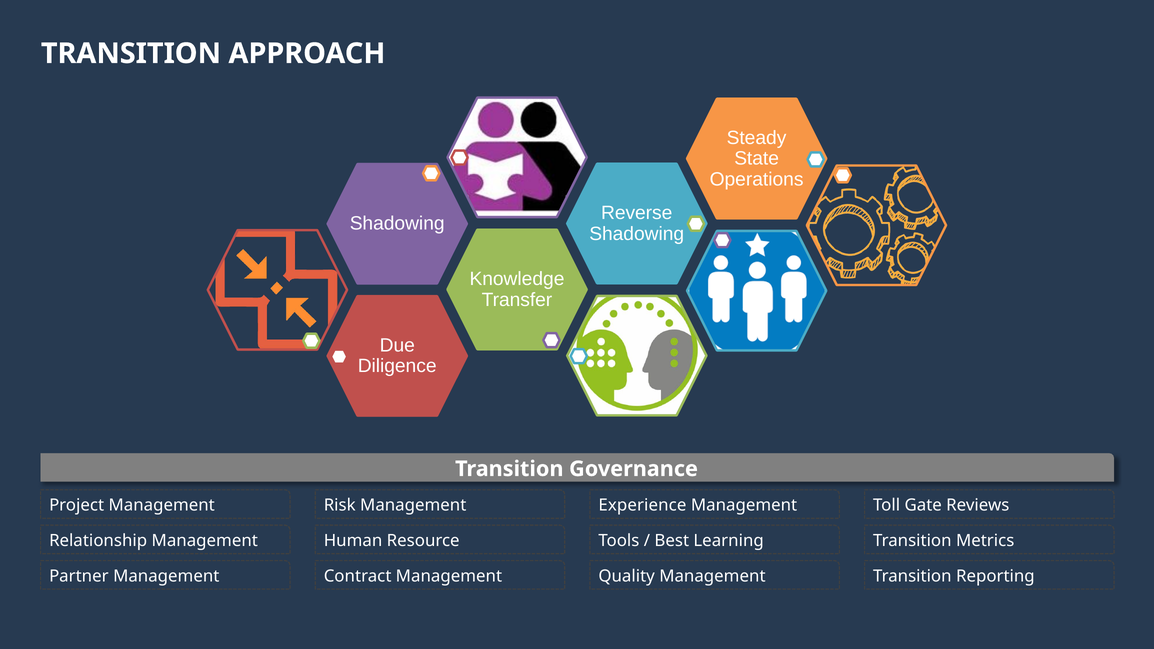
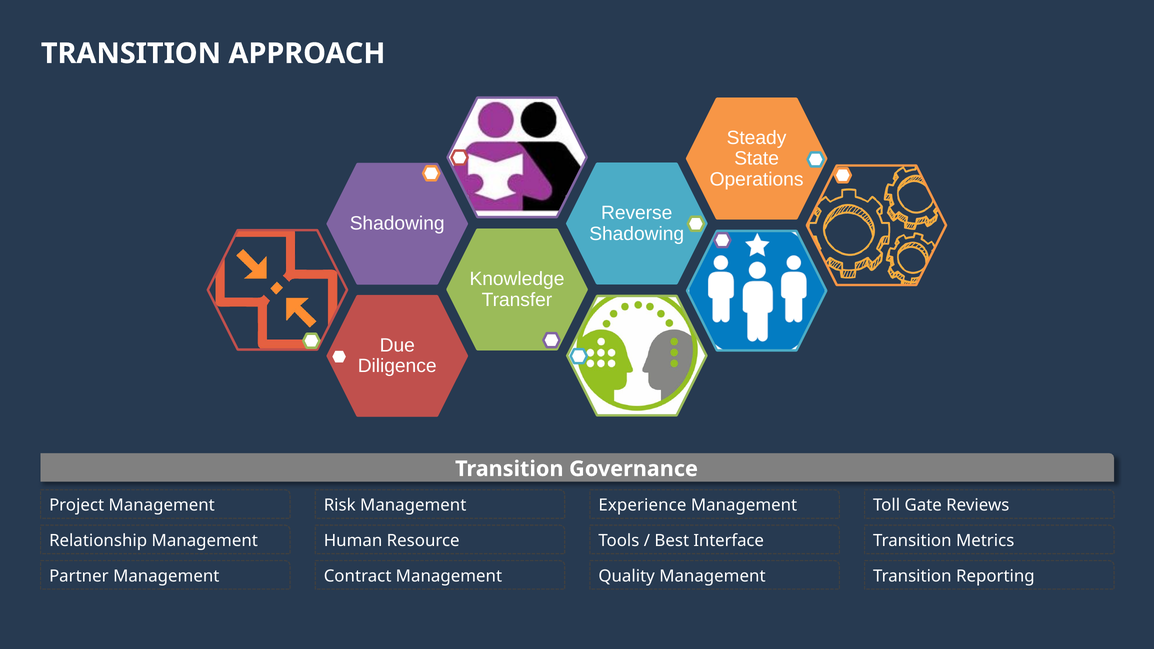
Learning: Learning -> Interface
